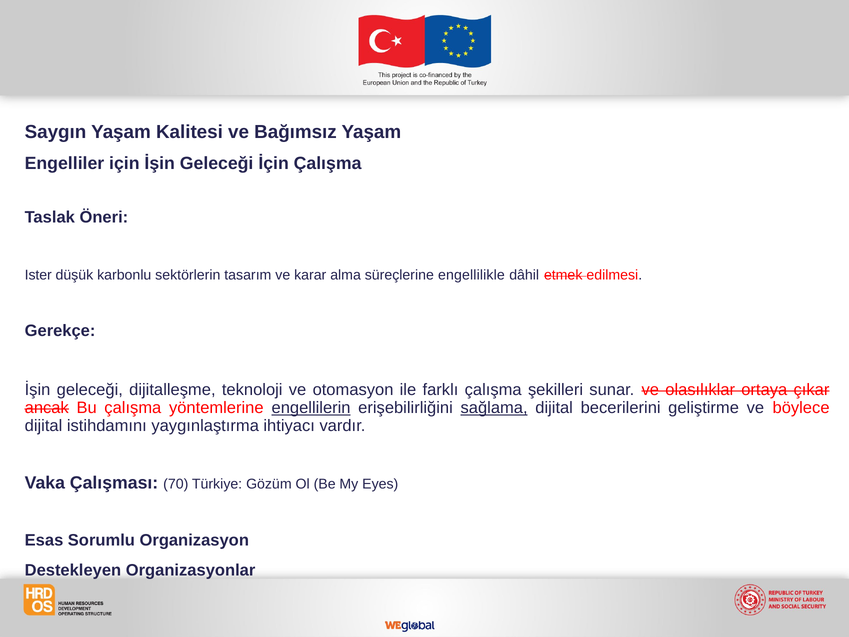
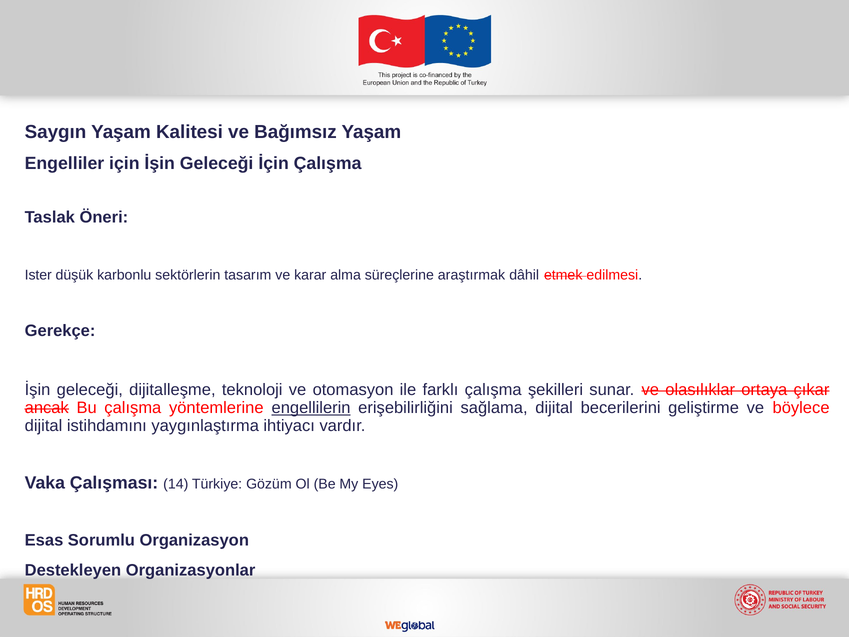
engellilikle: engellilikle -> araştırmak
sağlama underline: present -> none
70: 70 -> 14
